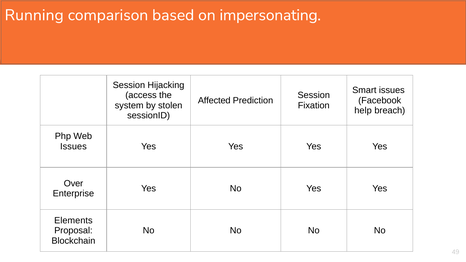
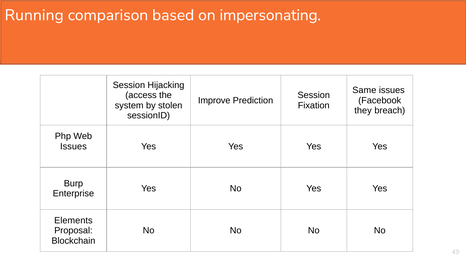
Smart: Smart -> Same
Affected: Affected -> Improve
help: help -> they
Over: Over -> Burp
